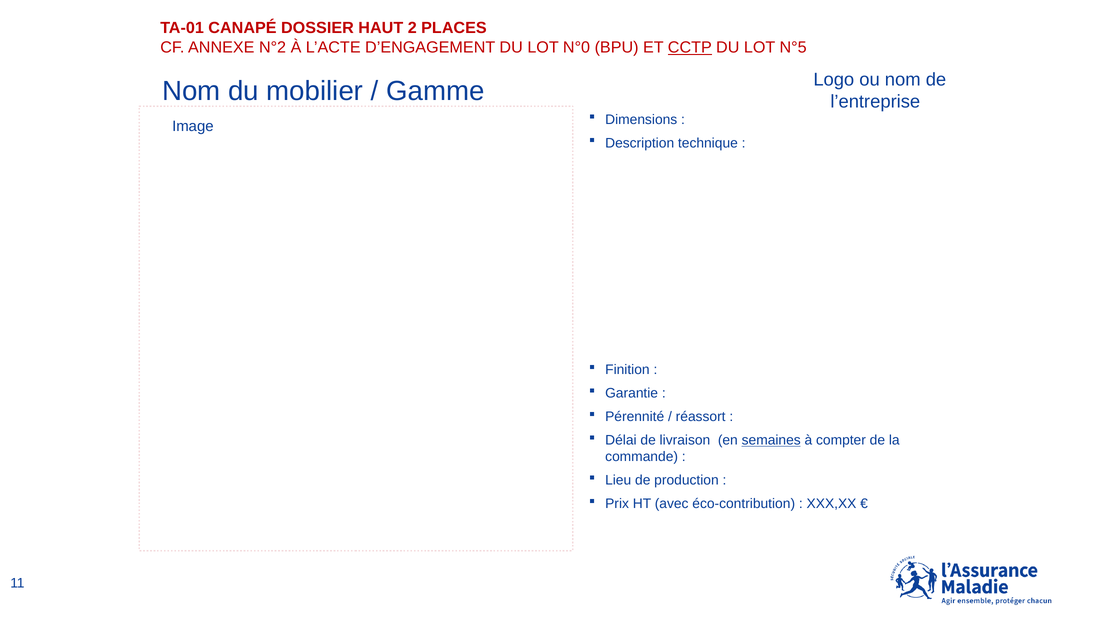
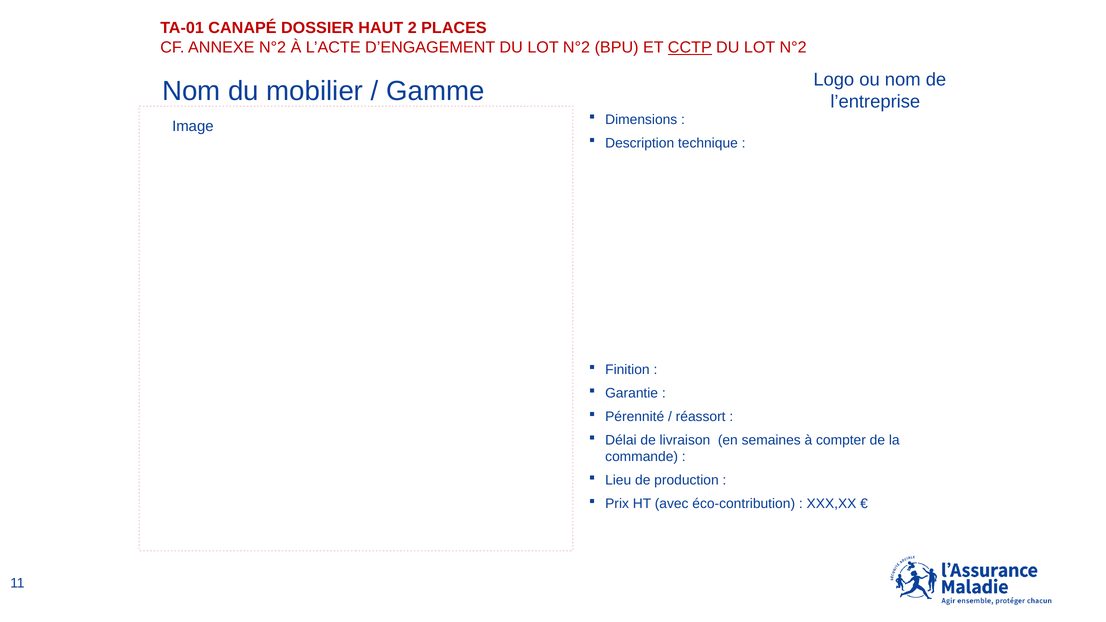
D’ENGAGEMENT DU LOT N°0: N°0 -> N°2
N°5 at (793, 47): N°5 -> N°2
semaines underline: present -> none
